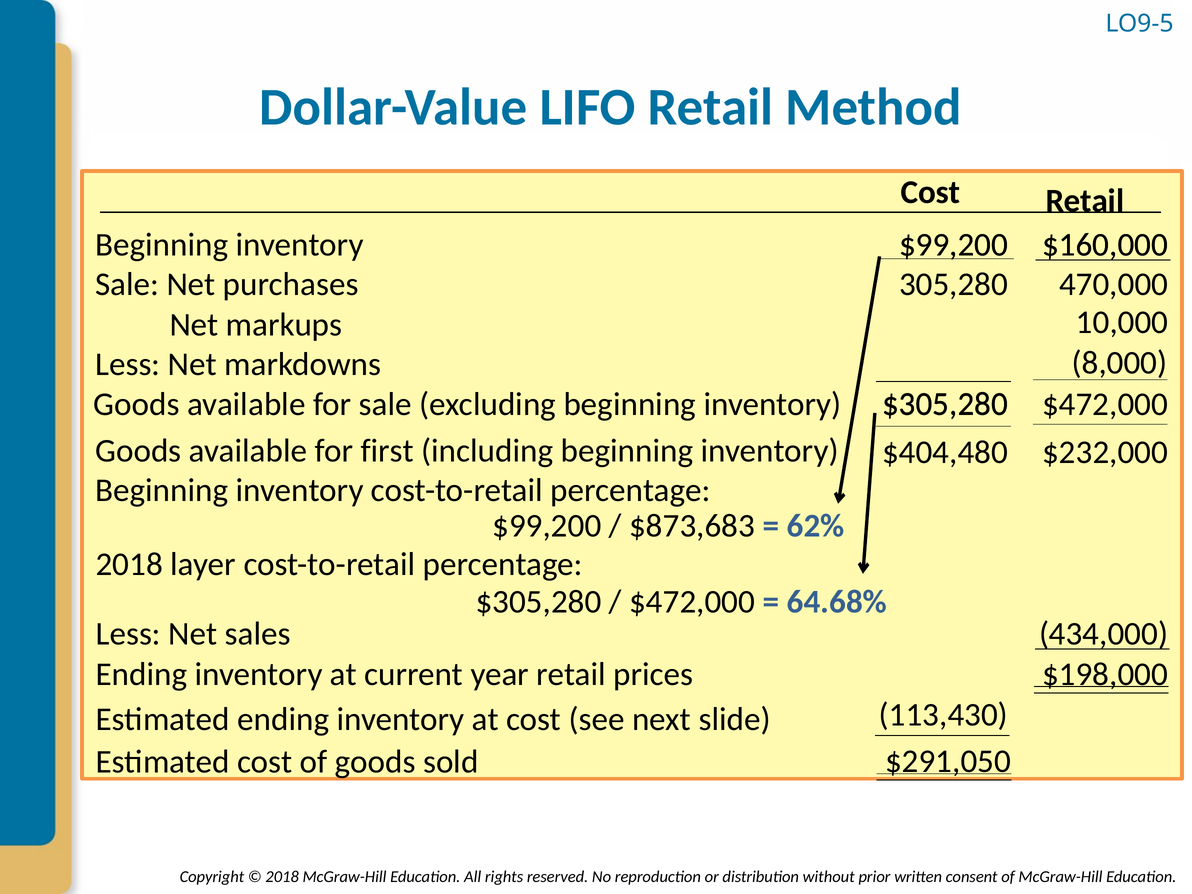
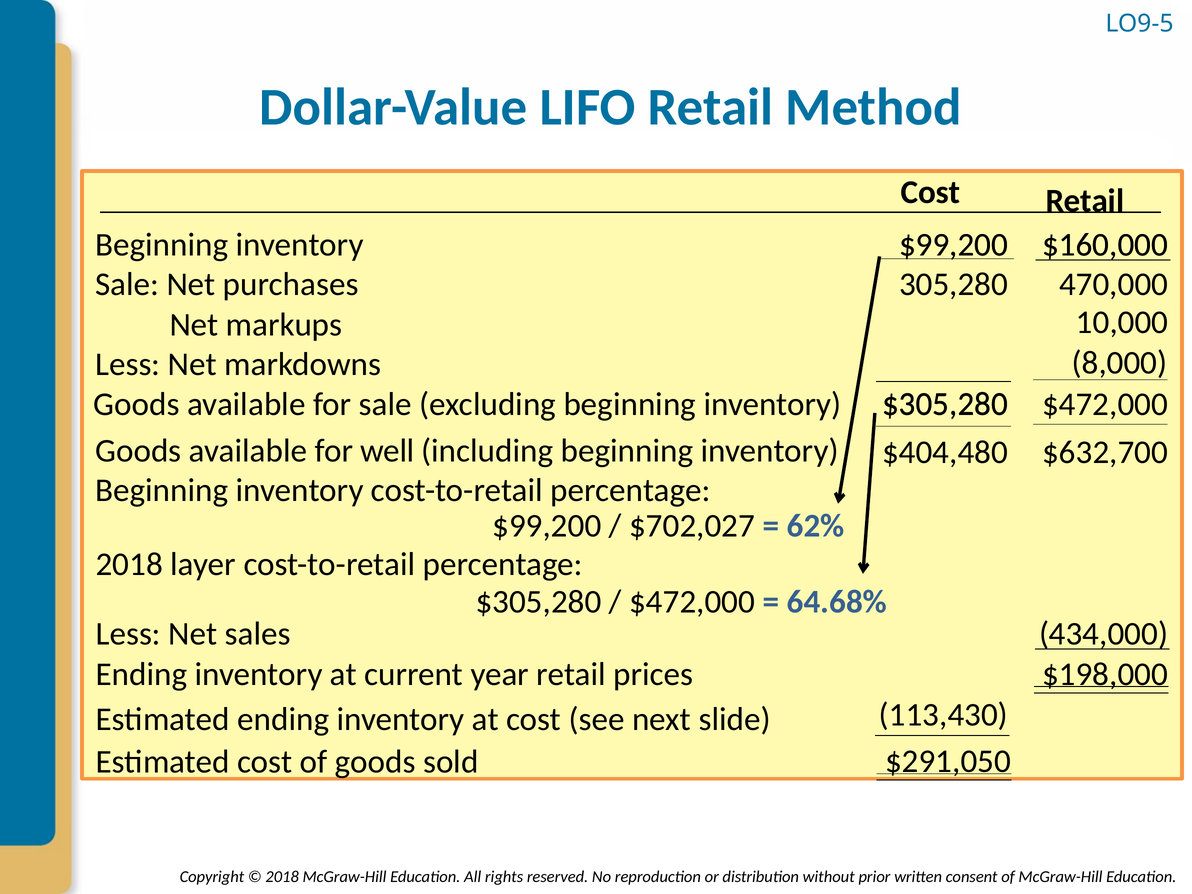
first: first -> well
$232,000: $232,000 -> $632,700
$873,683: $873,683 -> $702,027
